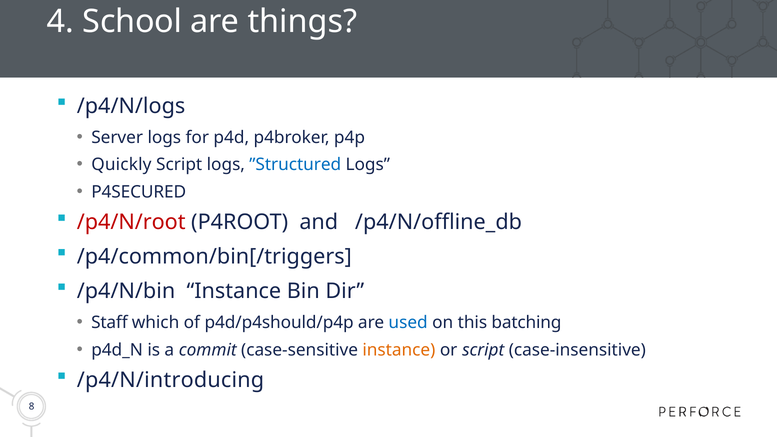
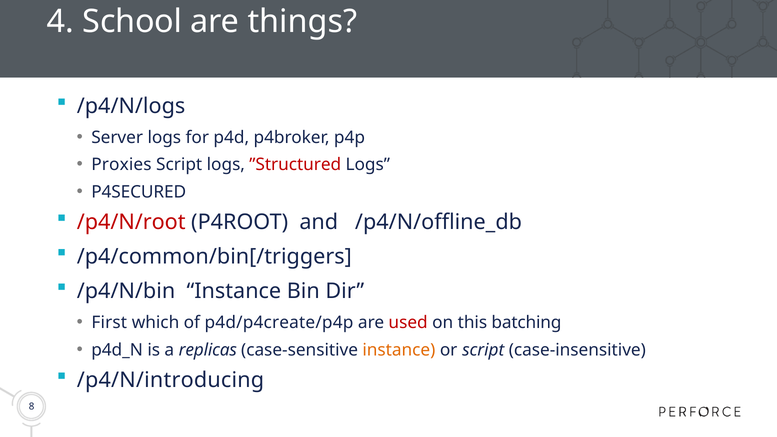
Quickly: Quickly -> Proxies
”Structured colour: blue -> red
Staff: Staff -> First
p4d/p4should/p4p: p4d/p4should/p4p -> p4d/p4create/p4p
used colour: blue -> red
commit: commit -> replicas
